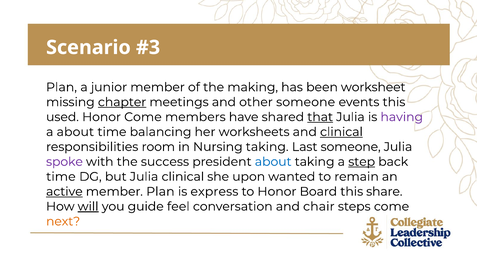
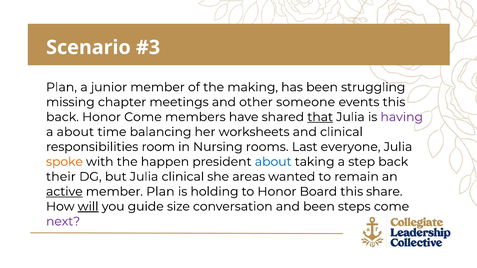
worksheet: worksheet -> struggling
chapter underline: present -> none
used at (62, 117): used -> back
clinical at (341, 132) underline: present -> none
Nursing taking: taking -> rooms
Last someone: someone -> everyone
spoke colour: purple -> orange
success: success -> happen
step underline: present -> none
time at (61, 177): time -> their
upon: upon -> areas
express: express -> holding
feel: feel -> size
and chair: chair -> been
next colour: orange -> purple
